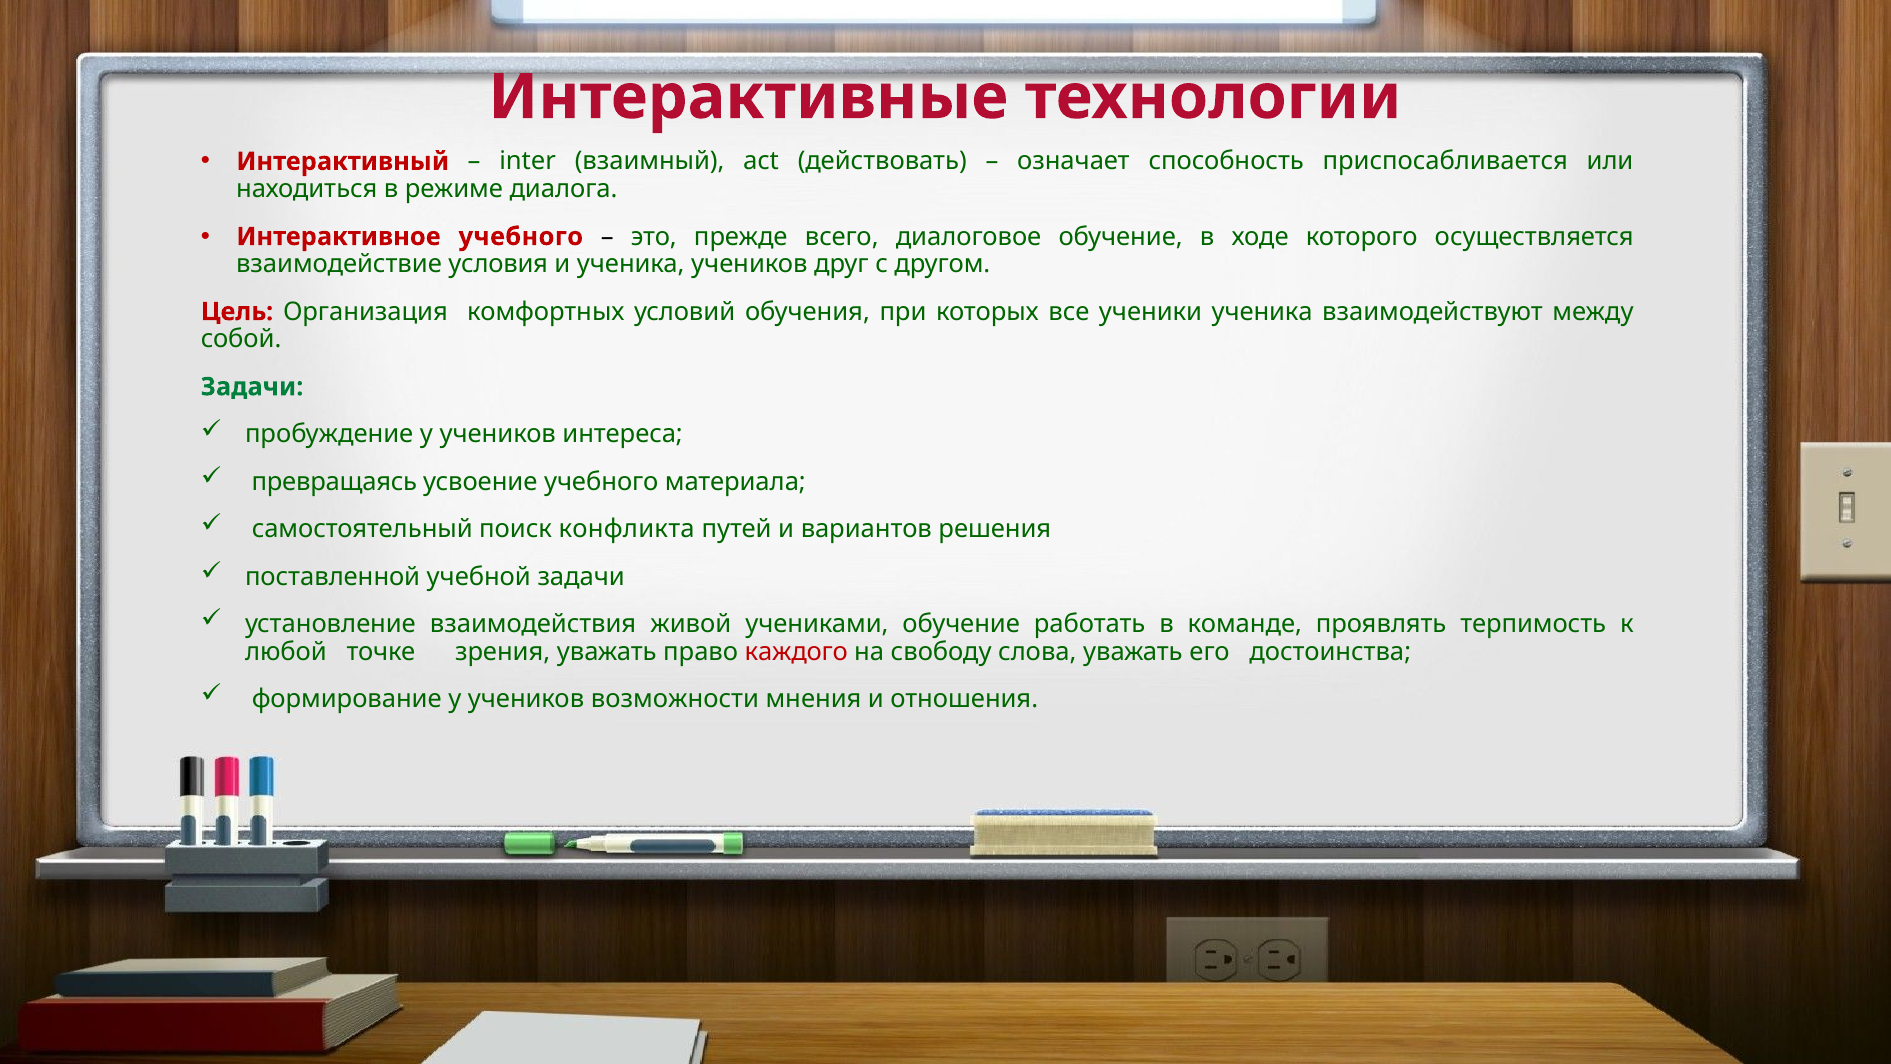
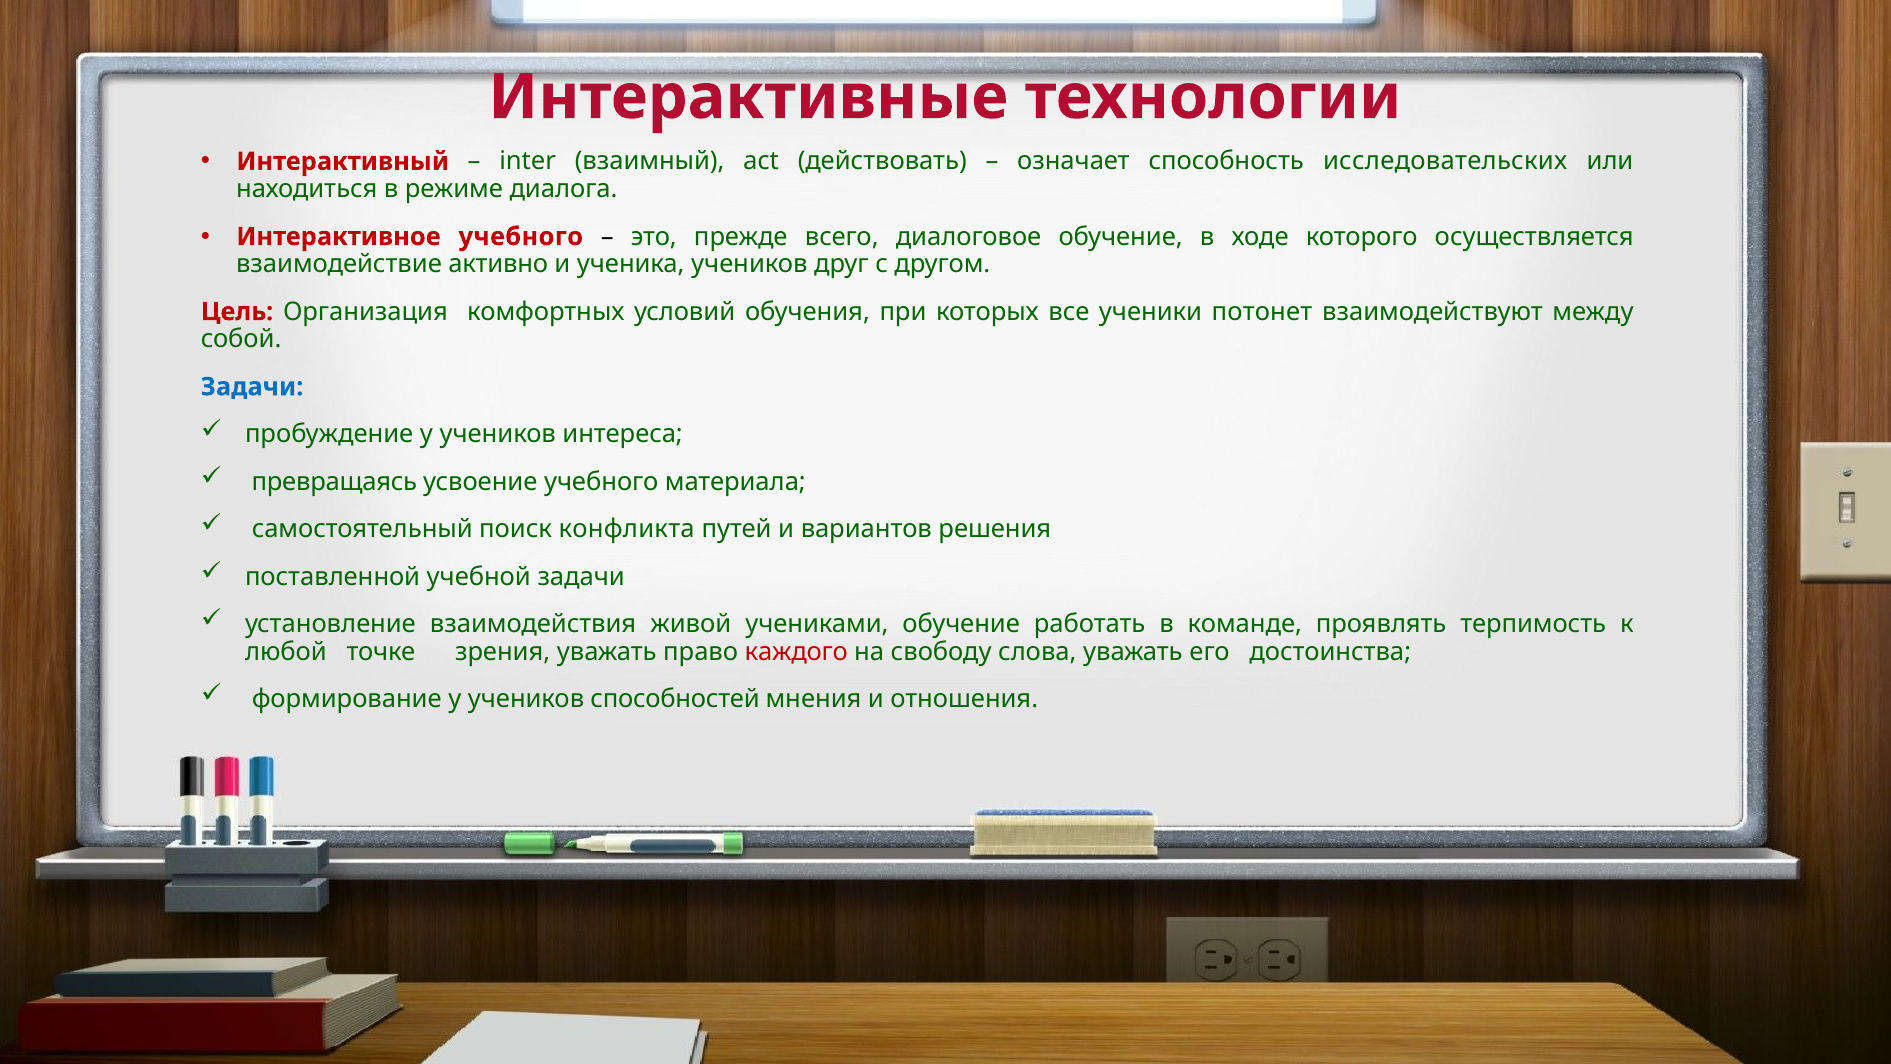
приспосабливается: приспосабливается -> исследовательских
условия: условия -> активно
ученики ученика: ученика -> потонет
Задачи at (252, 387) colour: green -> blue
возможности: возможности -> способностей
